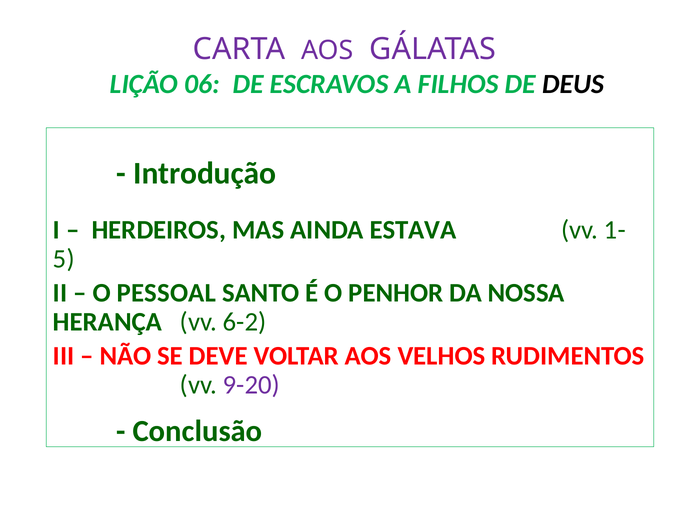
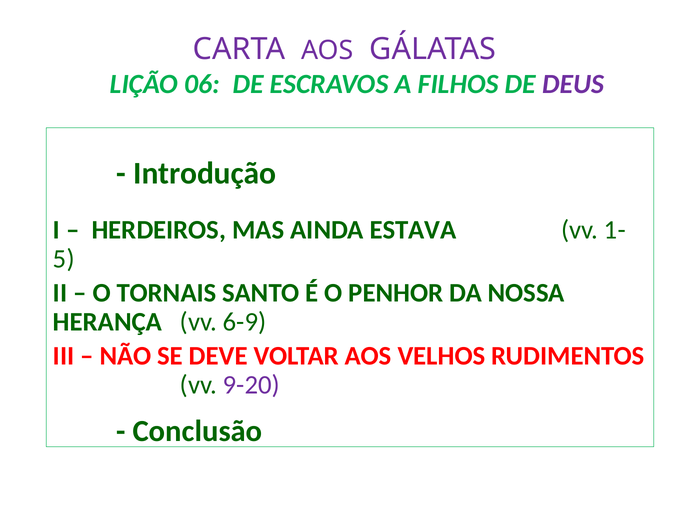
DEUS colour: black -> purple
PESSOAL: PESSOAL -> TORNAIS
6-2: 6-2 -> 6-9
